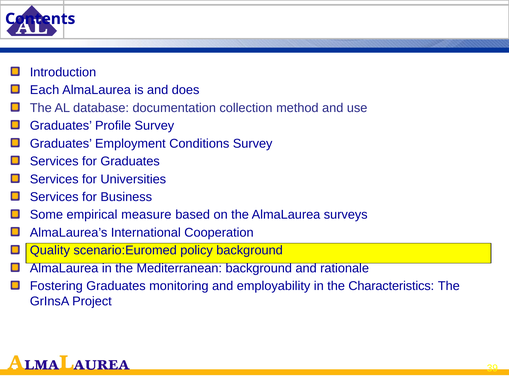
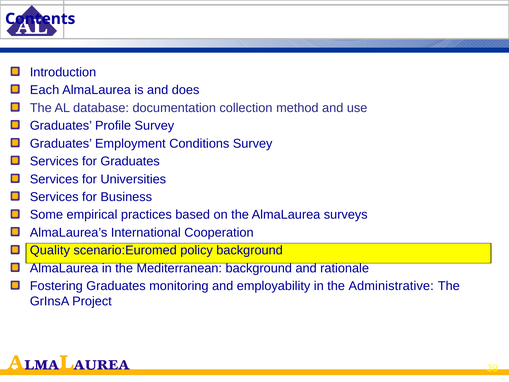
measure: measure -> practices
Characteristics: Characteristics -> Administrative
